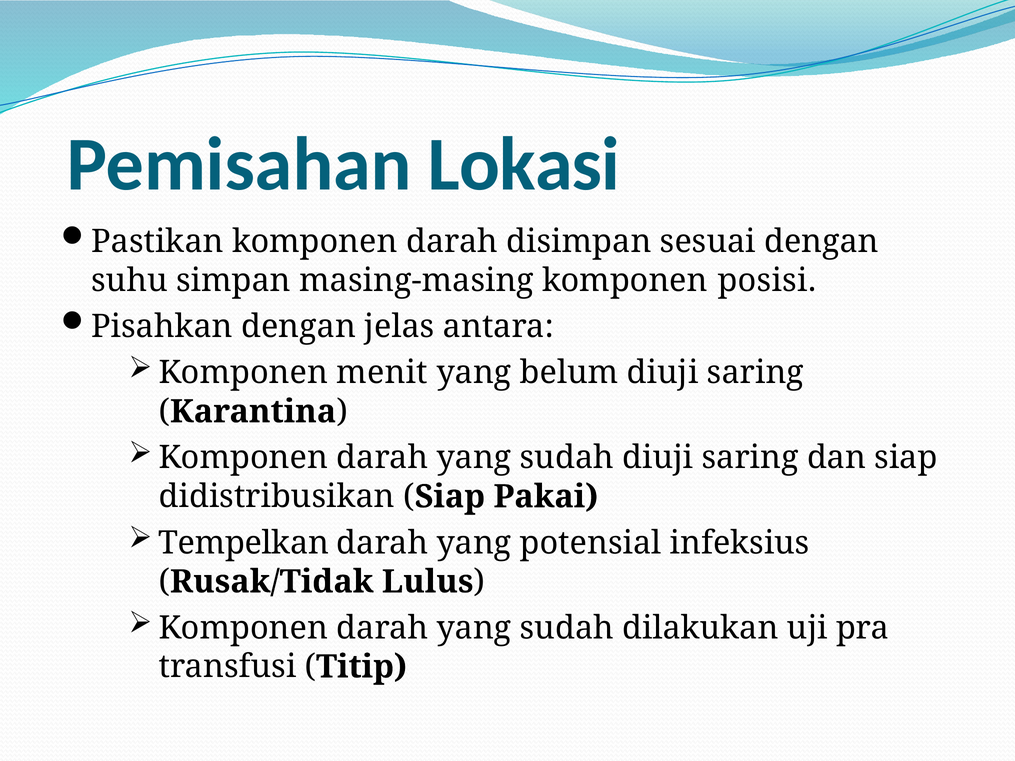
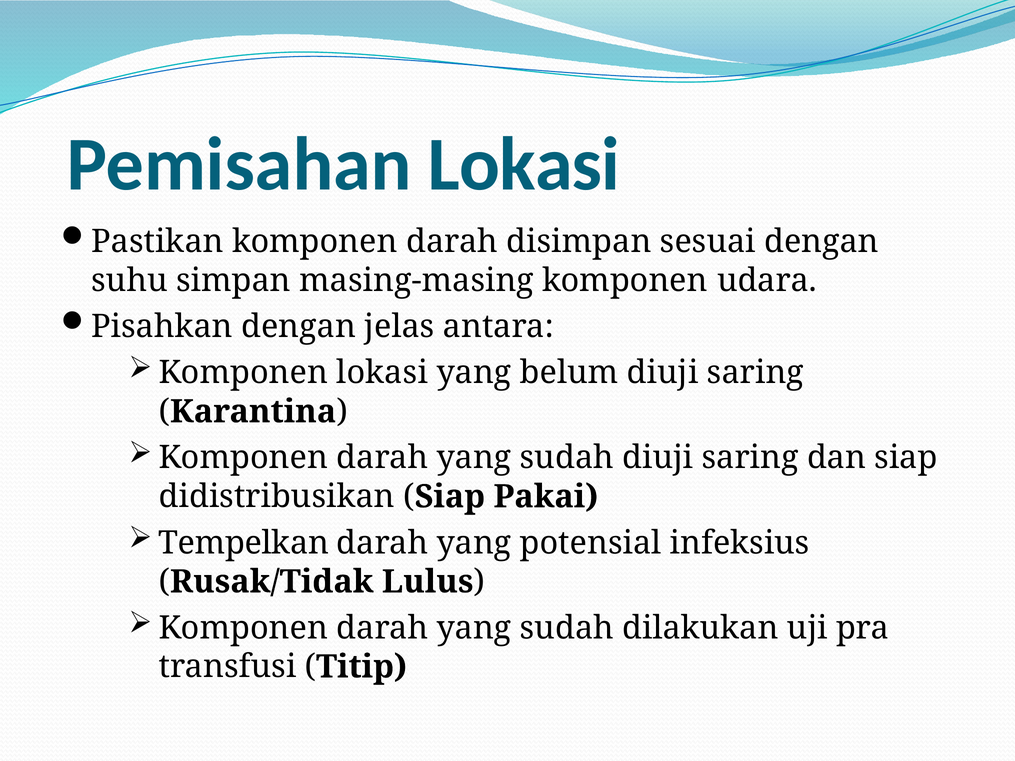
posisi: posisi -> udara
Komponen menit: menit -> lokasi
